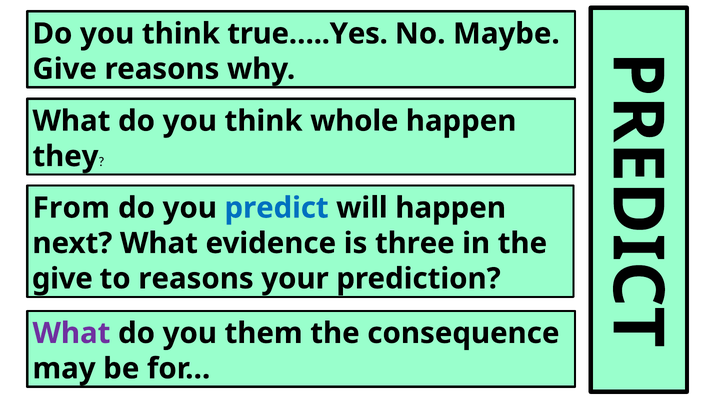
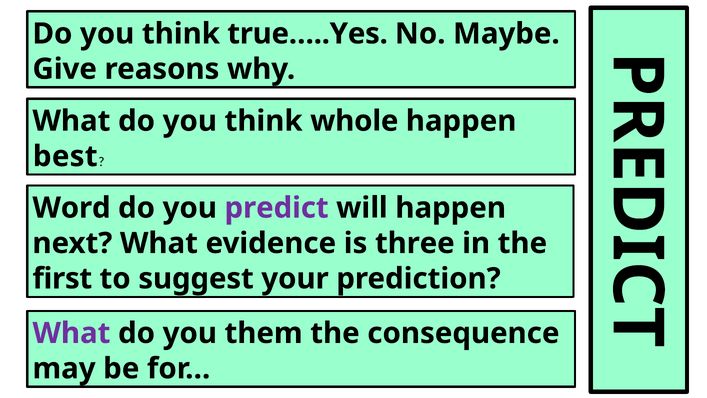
they: they -> best
From: From -> Word
predict colour: blue -> purple
give at (62, 278): give -> first
to reasons: reasons -> suggest
